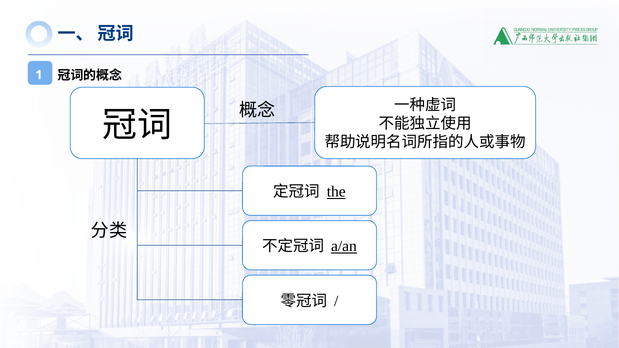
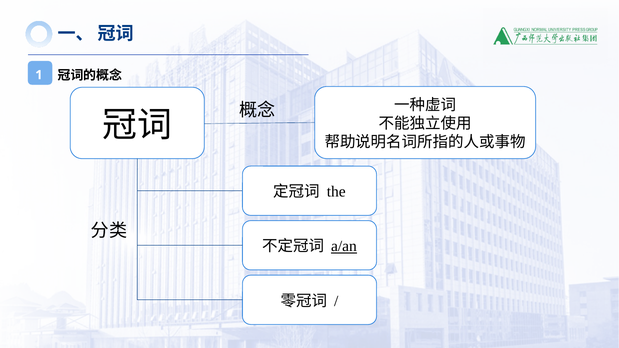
the underline: present -> none
